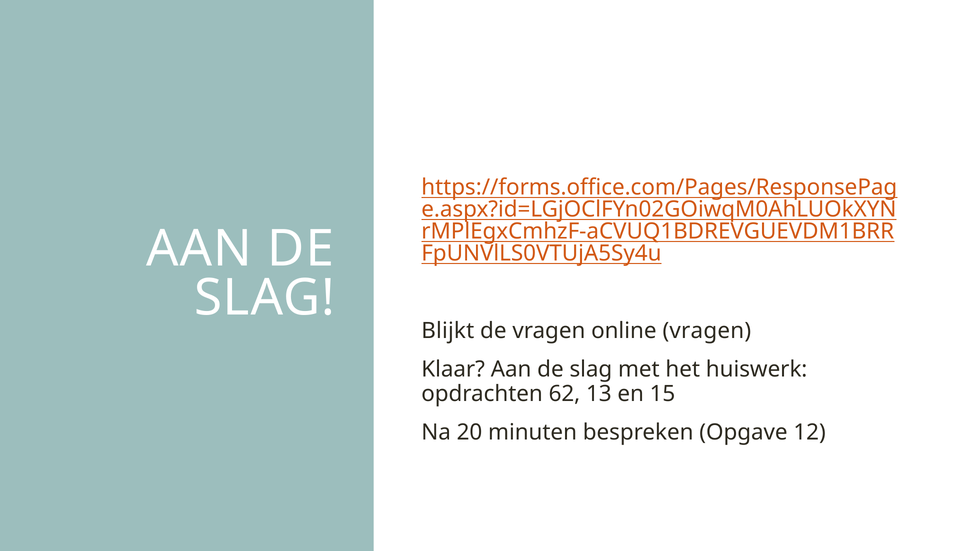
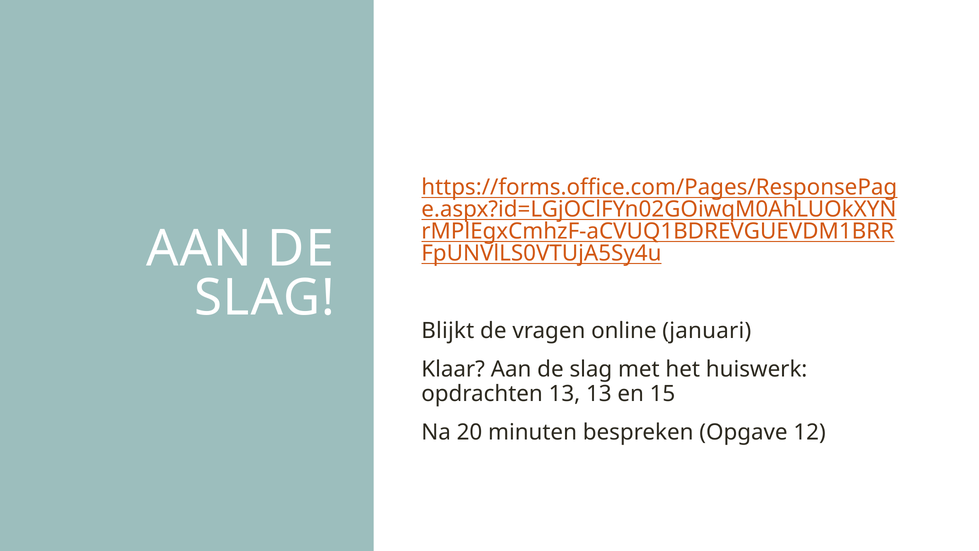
online vragen: vragen -> januari
opdrachten 62: 62 -> 13
